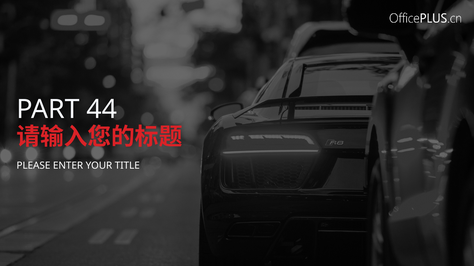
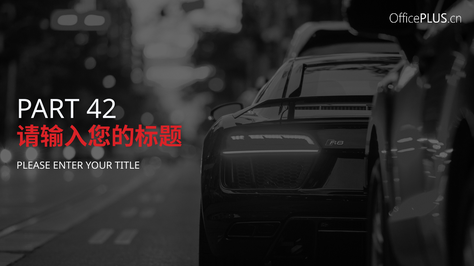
44: 44 -> 42
